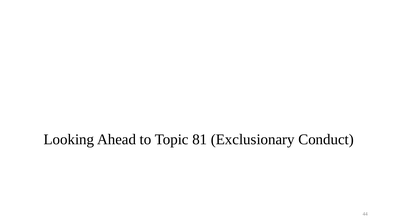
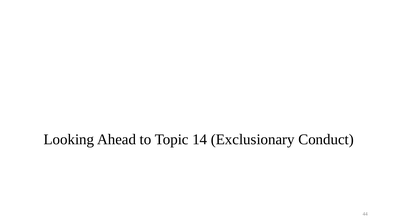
81: 81 -> 14
